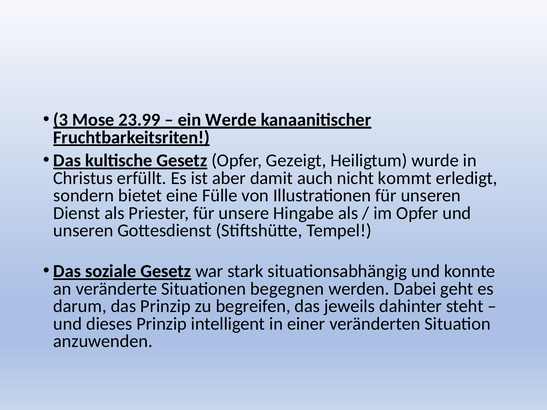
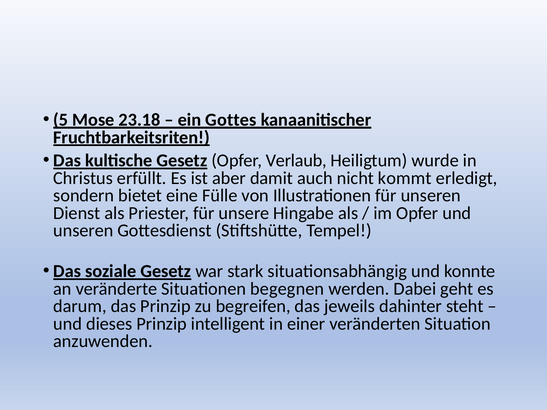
3: 3 -> 5
23.99: 23.99 -> 23.18
Werde: Werde -> Gottes
Gezeigt: Gezeigt -> Verlaub
